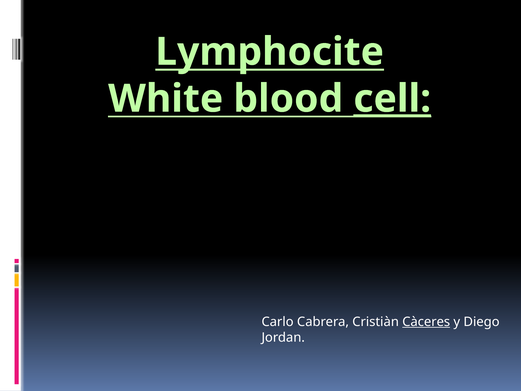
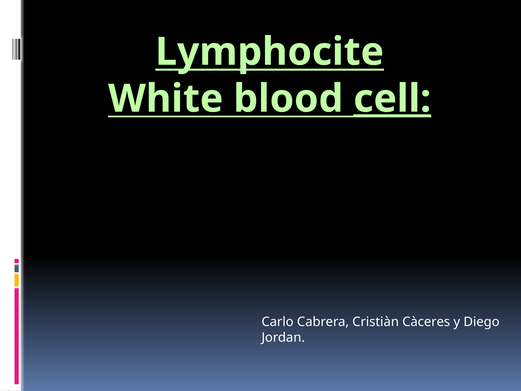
Càceres underline: present -> none
